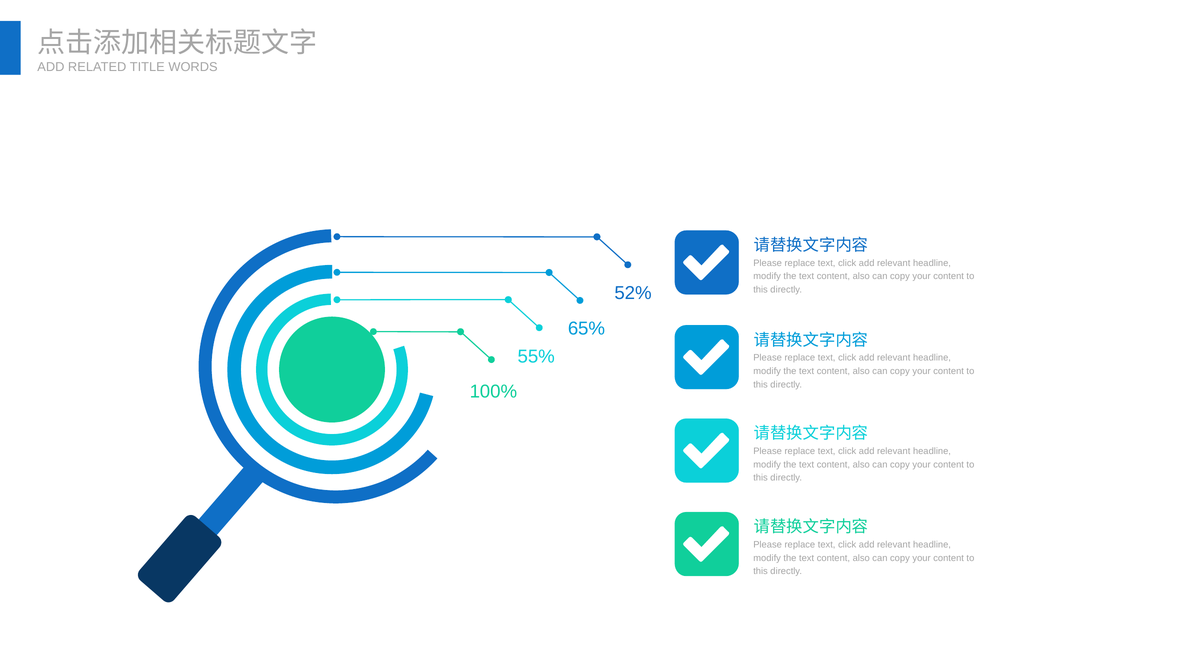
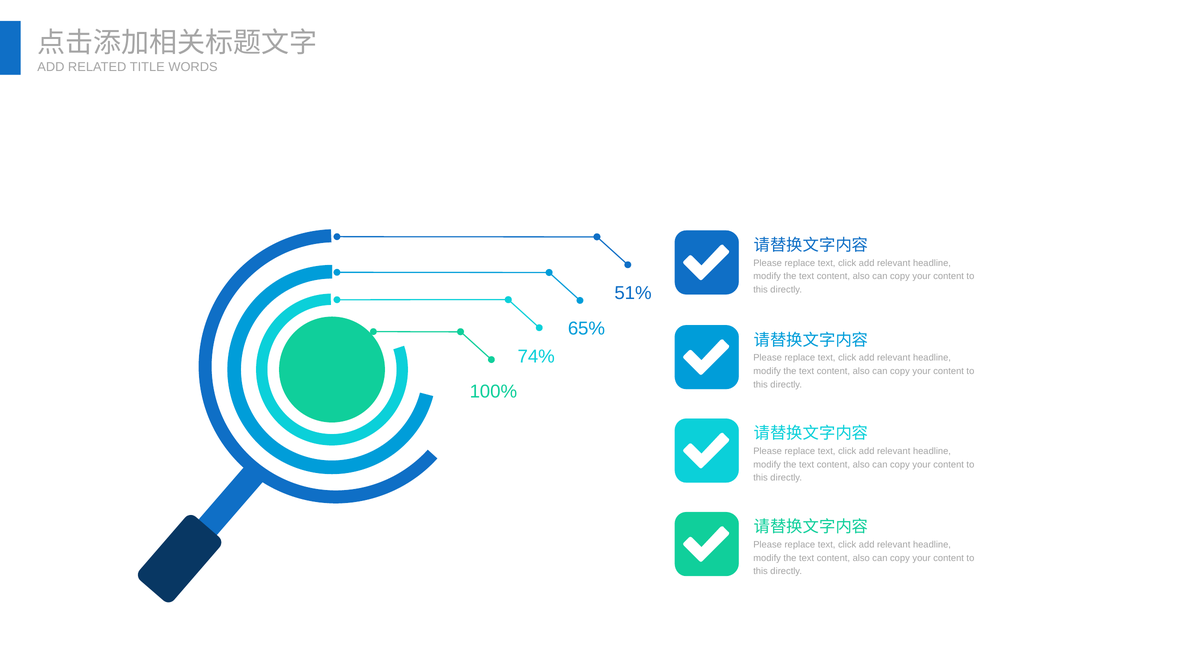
52%: 52% -> 51%
55%: 55% -> 74%
